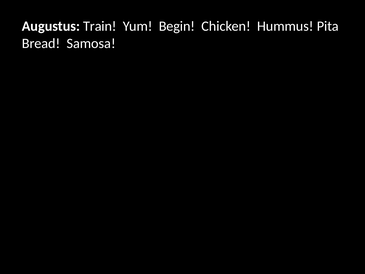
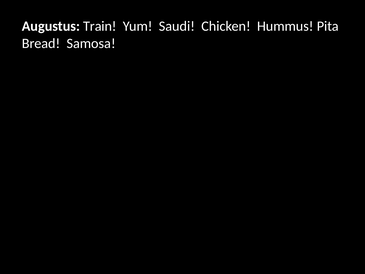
Begin: Begin -> Saudi
